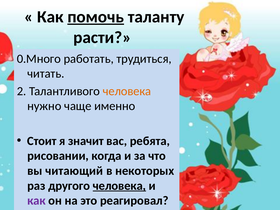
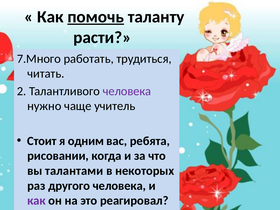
0.Много: 0.Много -> 7.Много
человека at (127, 91) colour: orange -> purple
именно: именно -> учитель
значит: значит -> одним
читающий: читающий -> талантами
человека at (119, 186) underline: present -> none
